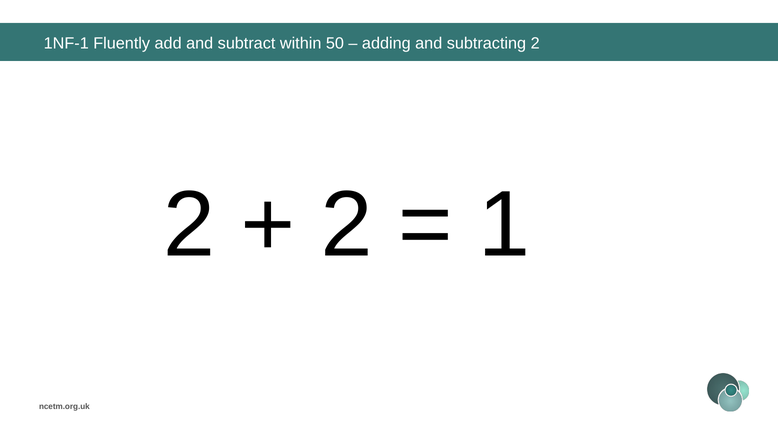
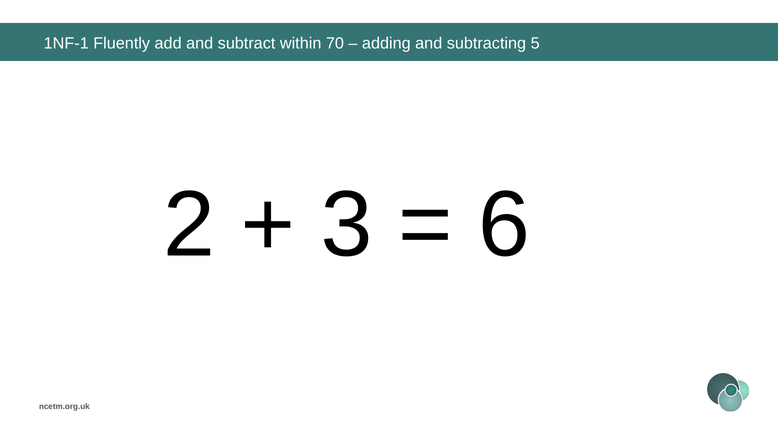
50: 50 -> 70
subtracting 2: 2 -> 5
2 at (347, 225): 2 -> 3
1: 1 -> 6
